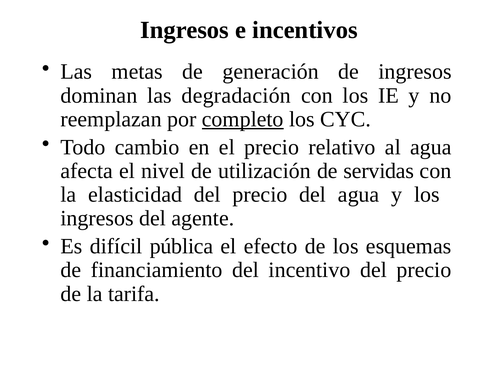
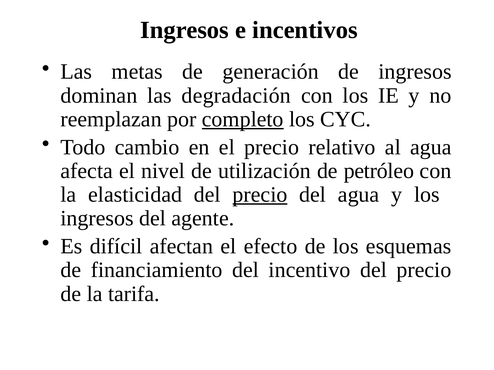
servidas: servidas -> petróleo
precio at (260, 195) underline: none -> present
pública: pública -> afectan
